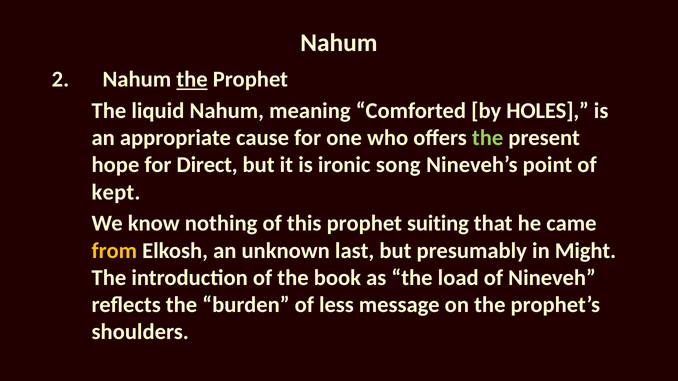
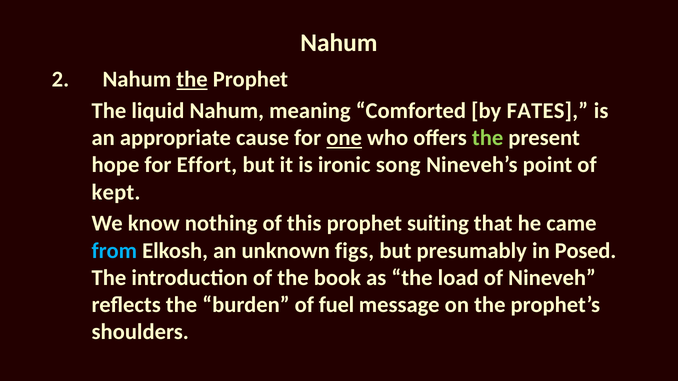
HOLES: HOLES -> FATES
one underline: none -> present
Direct: Direct -> Effort
from colour: yellow -> light blue
last: last -> figs
Might: Might -> Posed
less: less -> fuel
